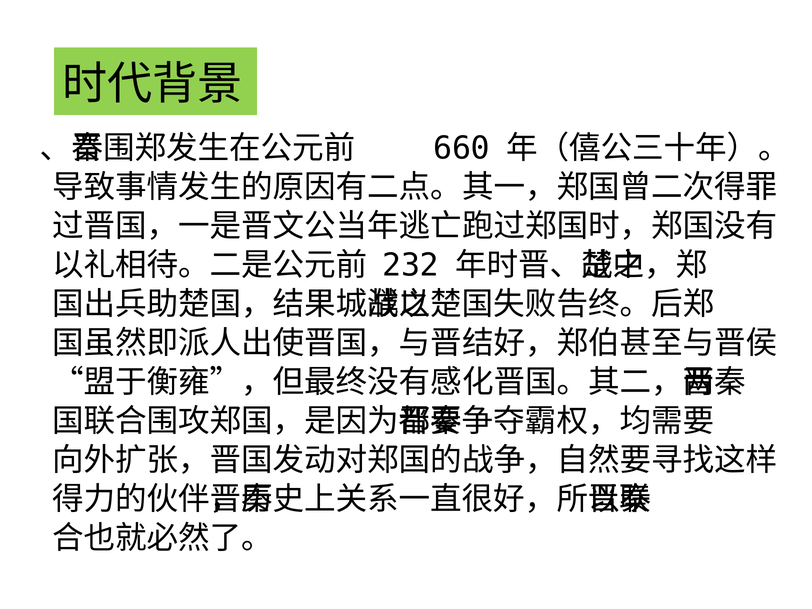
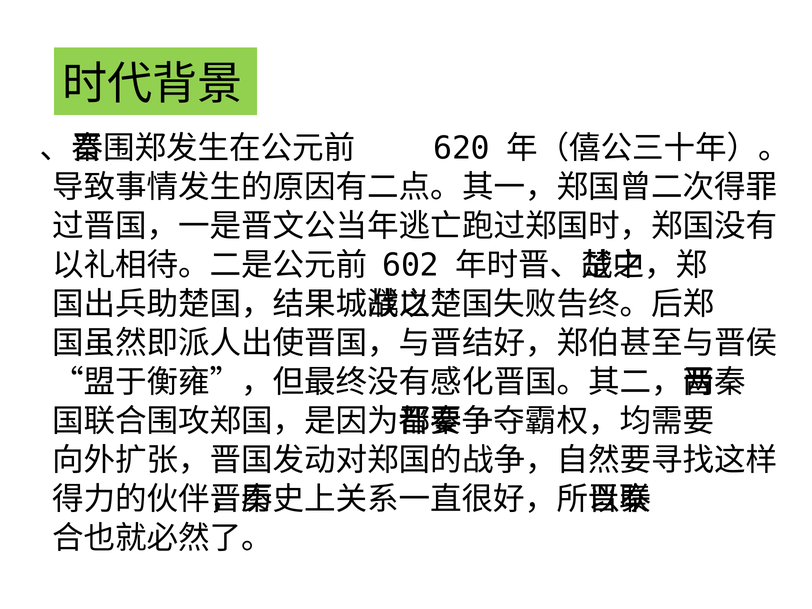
660: 660 -> 620
232: 232 -> 602
